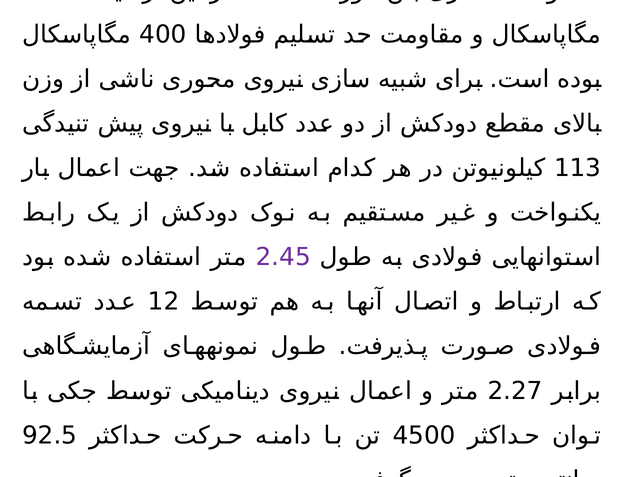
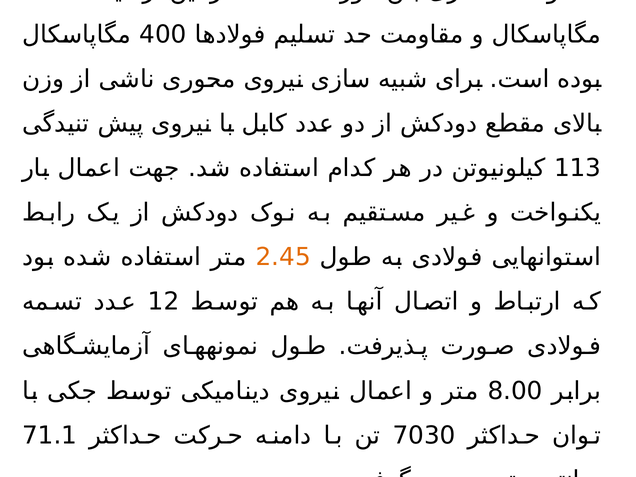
2.45 colour: purple -> orange
2.27: 2.27 -> 8.00
92.5: 92.5 -> 71.1
4500: 4500 -> 7030
